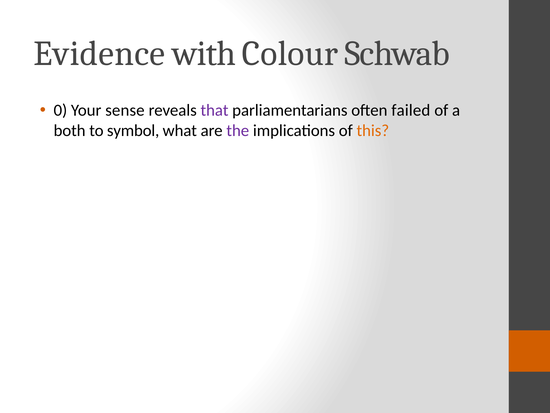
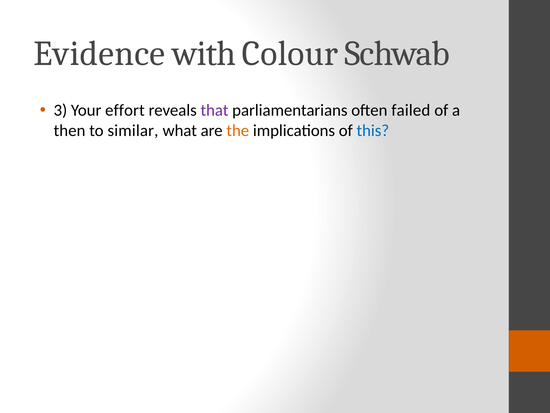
0: 0 -> 3
sense: sense -> effort
both: both -> then
symbol: symbol -> similar
the colour: purple -> orange
this colour: orange -> blue
